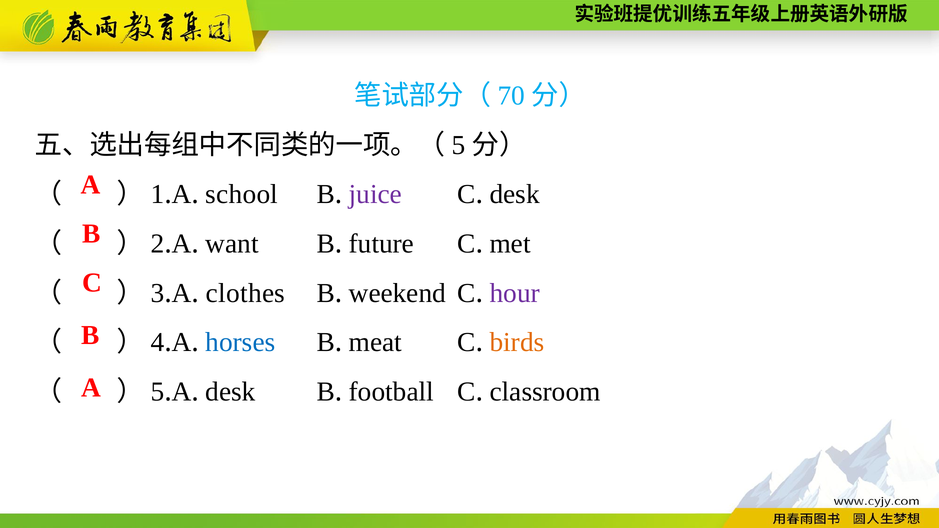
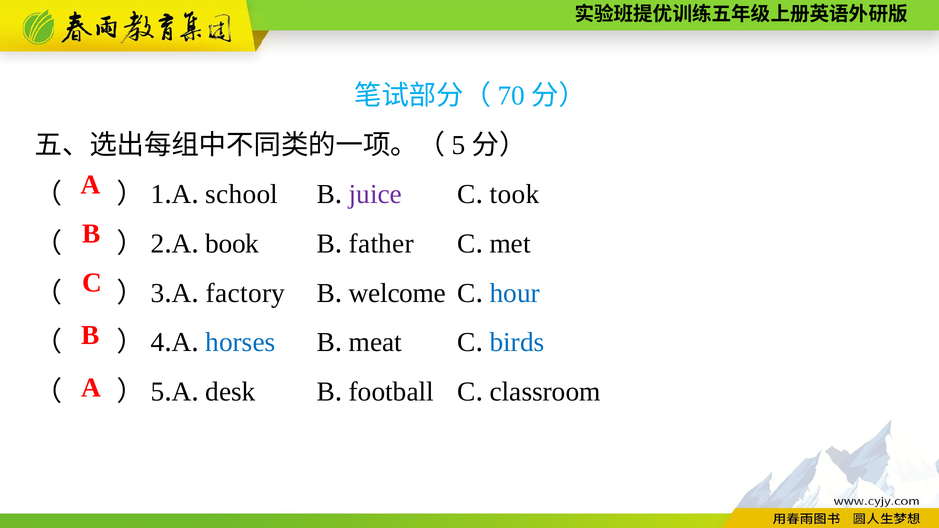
desk at (515, 194): desk -> took
want: want -> book
future: future -> father
clothes: clothes -> factory
weekend: weekend -> welcome
hour colour: purple -> blue
birds colour: orange -> blue
